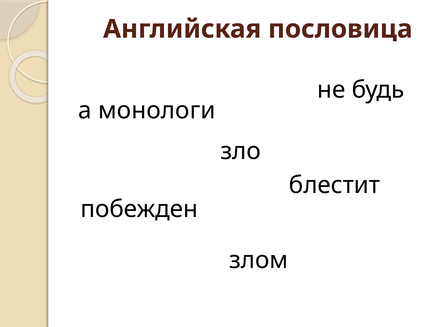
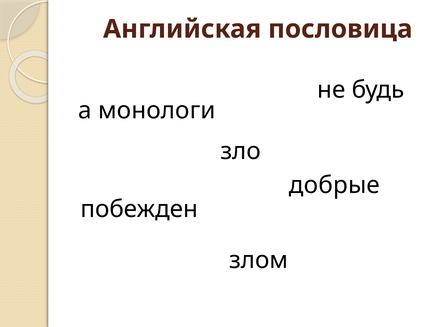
блестит: блестит -> добрые
